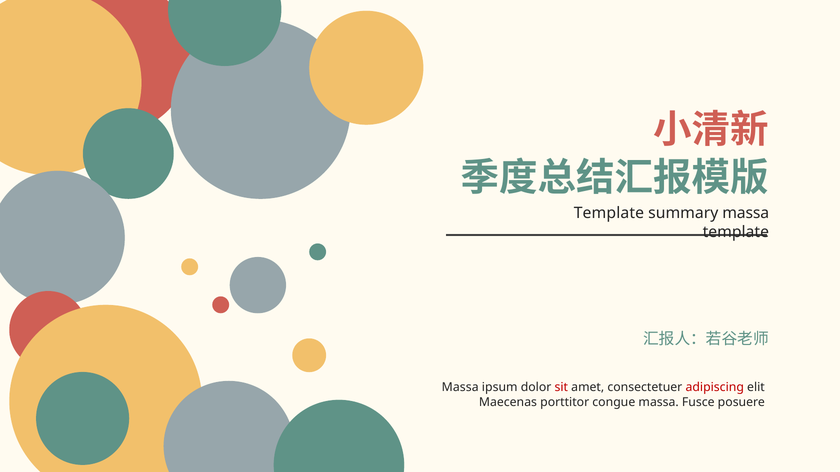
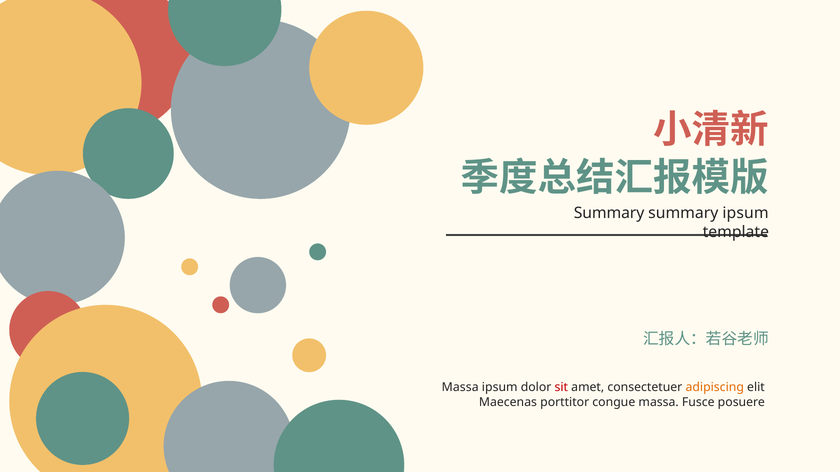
Template at (609, 213): Template -> Summary
summary massa: massa -> ipsum
adipiscing colour: red -> orange
